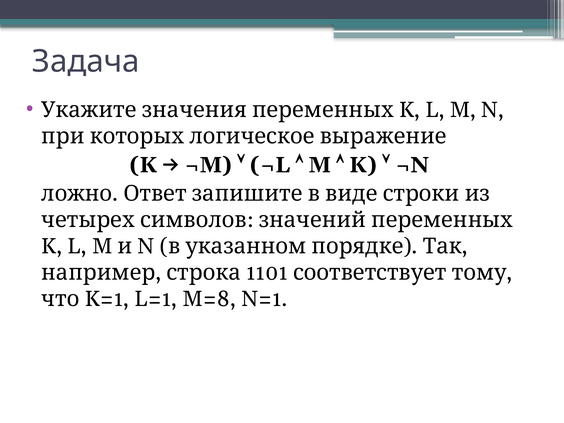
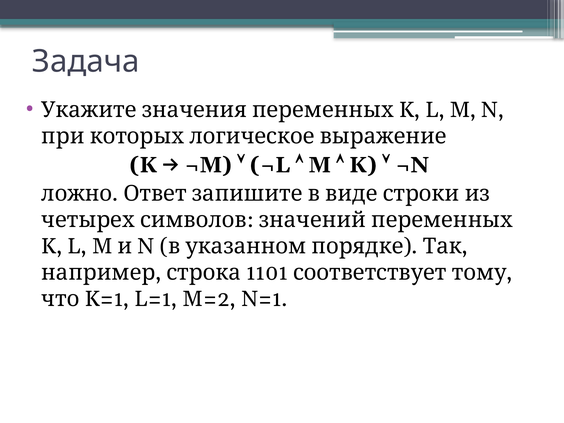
M=8: M=8 -> M=2
